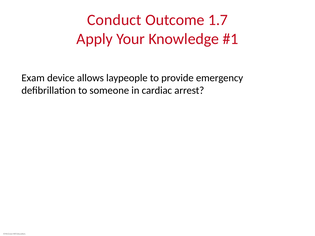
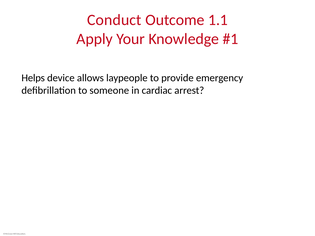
1.7: 1.7 -> 1.1
Exam: Exam -> Helps
